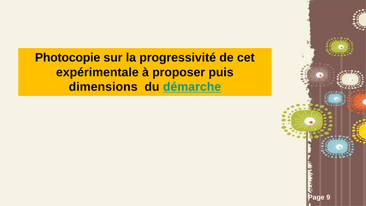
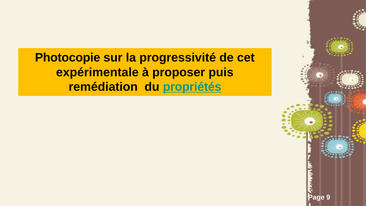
dimensions: dimensions -> remédiation
démarche: démarche -> propriétés
